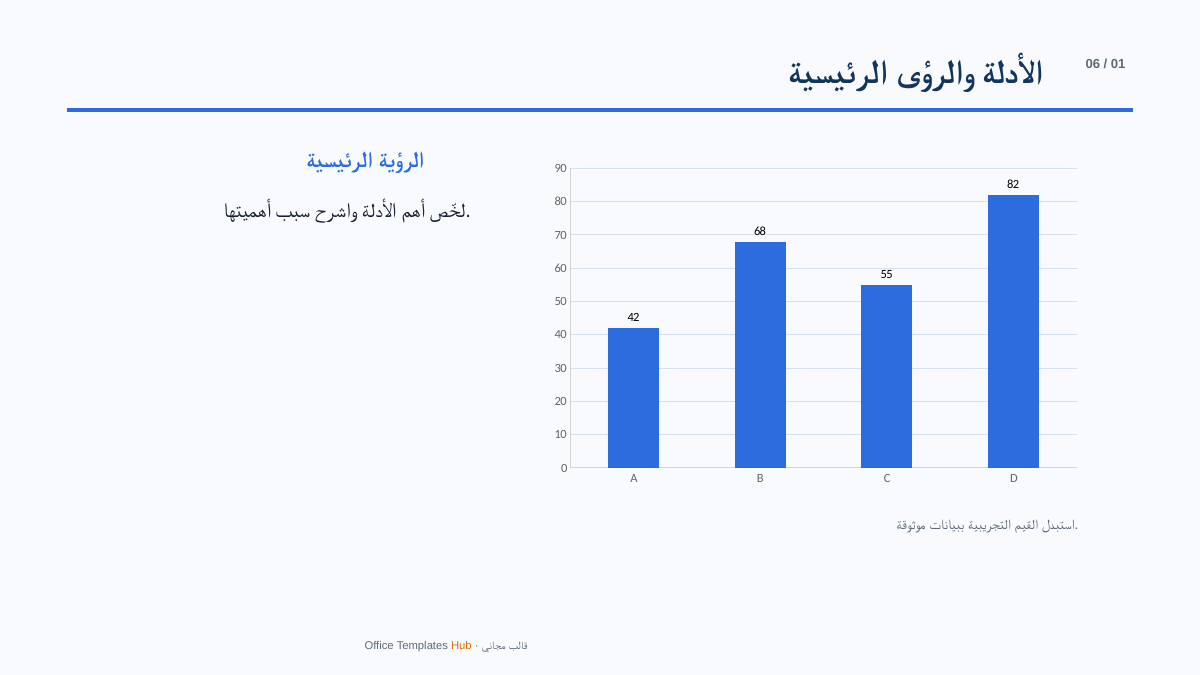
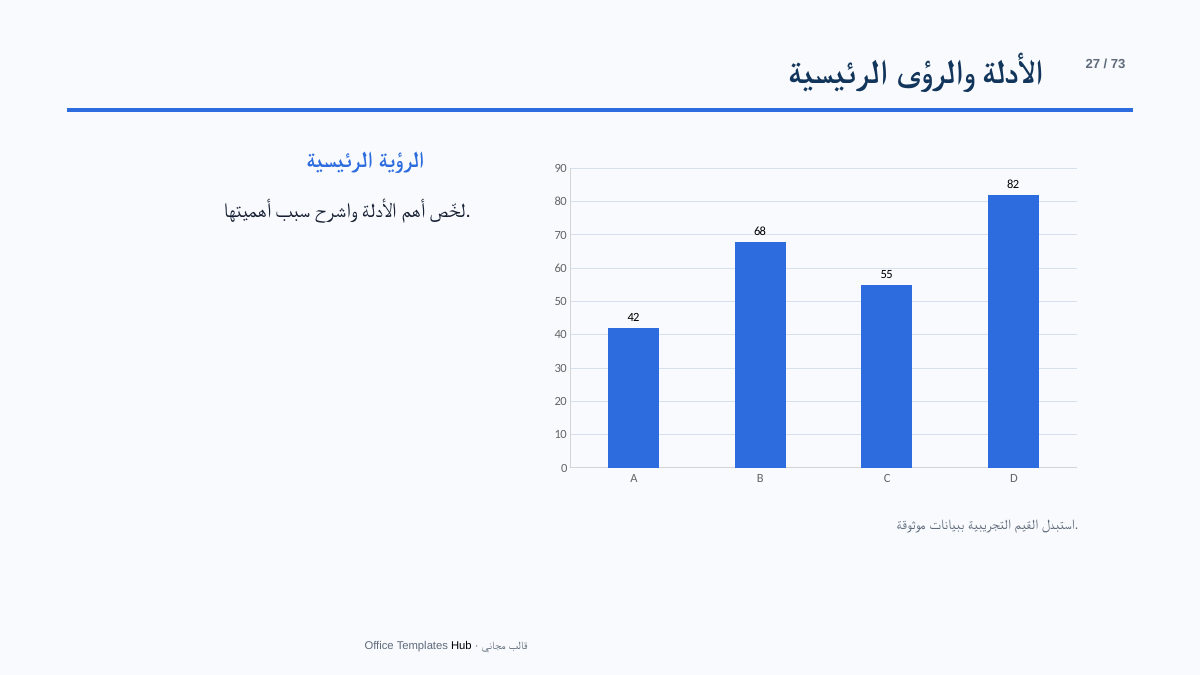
06: 06 -> 27
01: 01 -> 73
Hub colour: orange -> black
